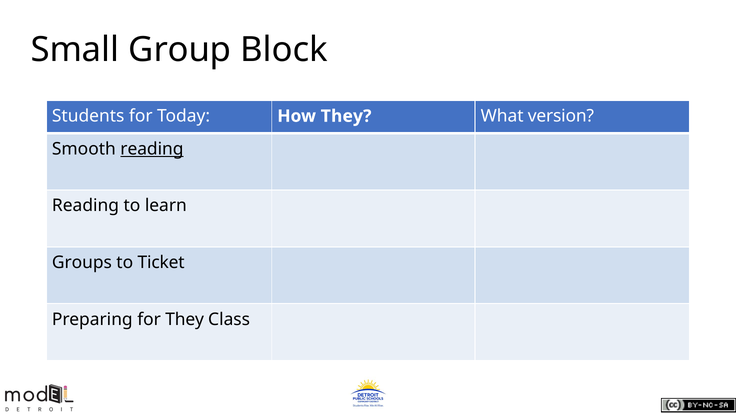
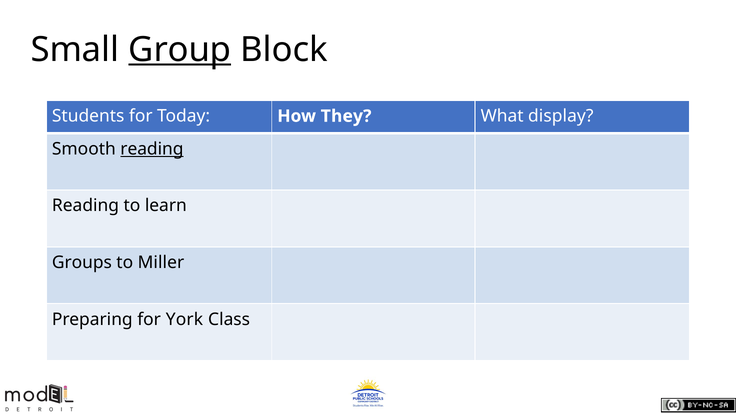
Group underline: none -> present
version: version -> display
Ticket: Ticket -> Miller
for They: They -> York
